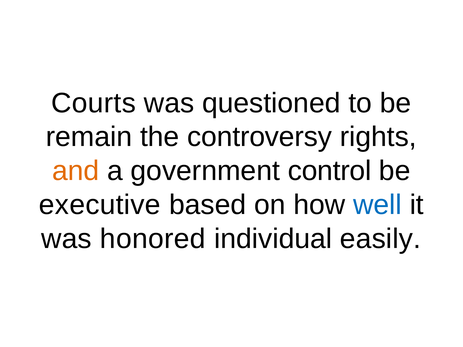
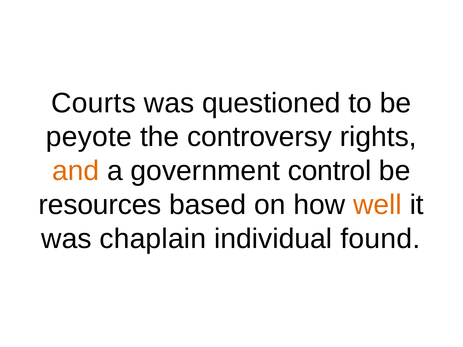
remain: remain -> peyote
executive: executive -> resources
well colour: blue -> orange
honored: honored -> chaplain
easily: easily -> found
